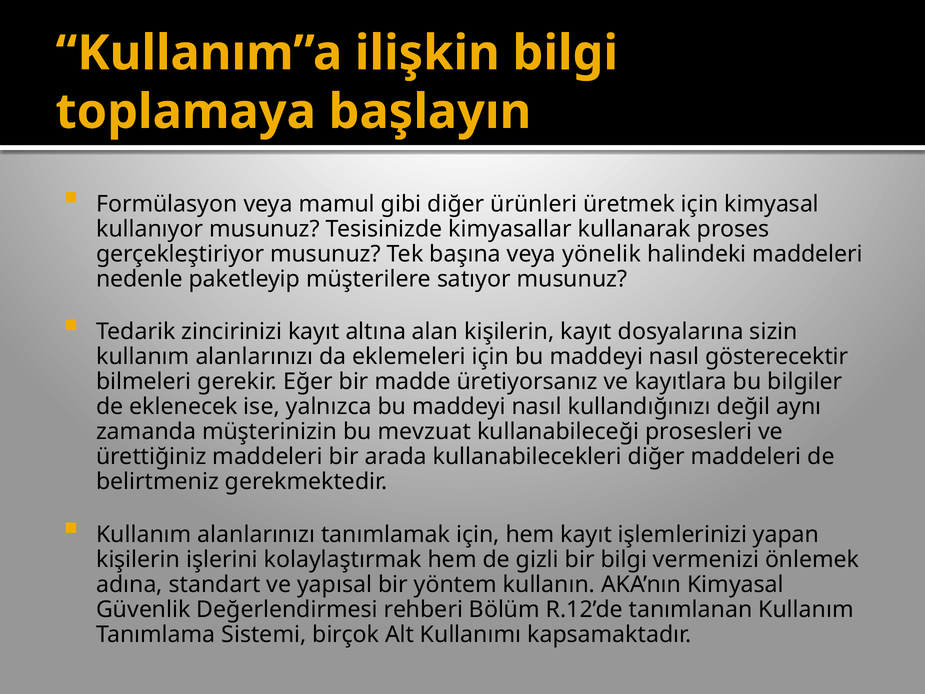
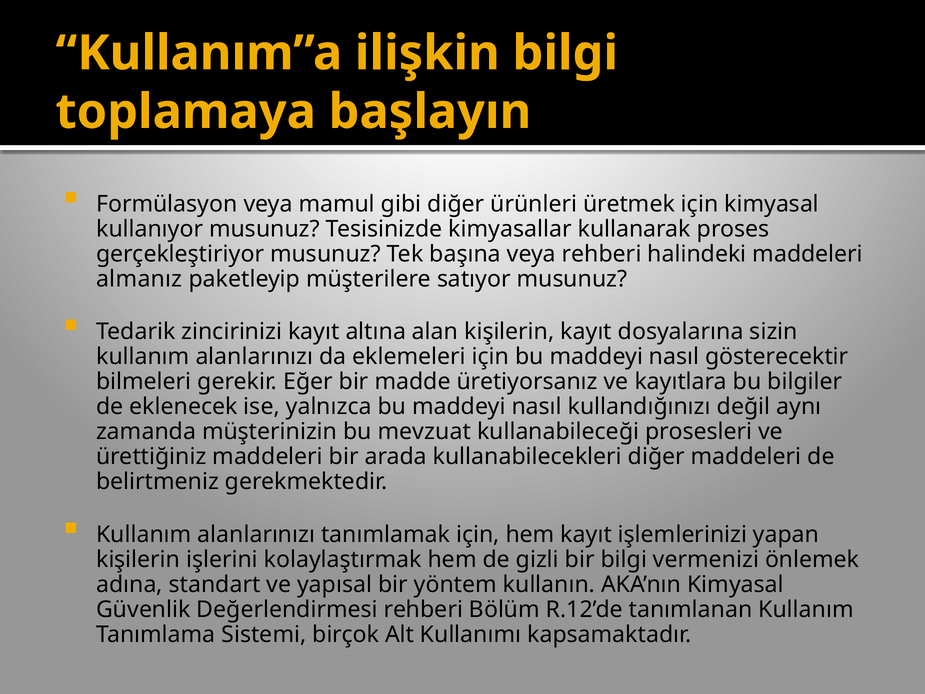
veya yönelik: yönelik -> rehberi
nedenle: nedenle -> almanız
